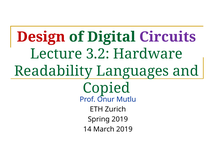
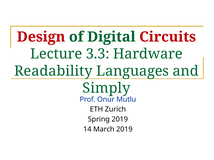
Circuits colour: purple -> red
3.2: 3.2 -> 3.3
Copied: Copied -> Simply
